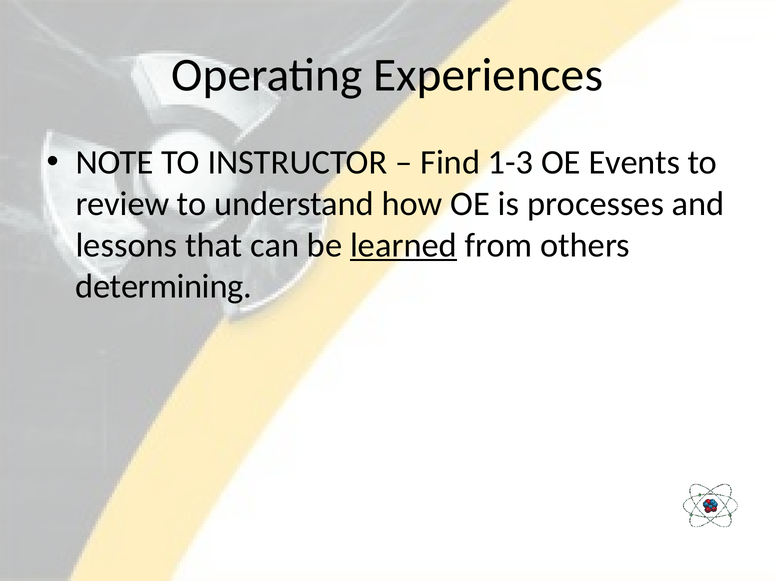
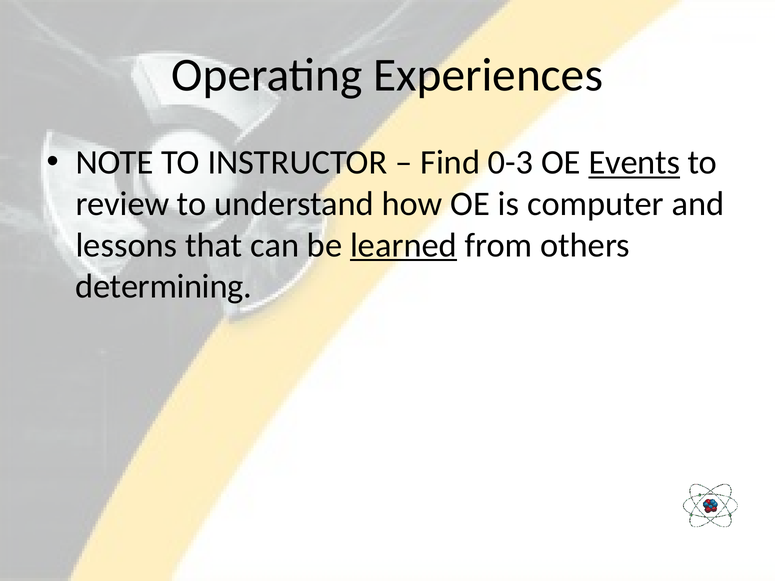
1-3: 1-3 -> 0-3
Events underline: none -> present
processes: processes -> computer
